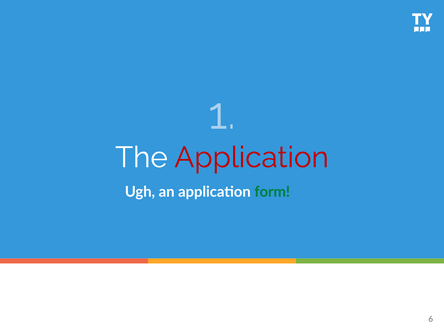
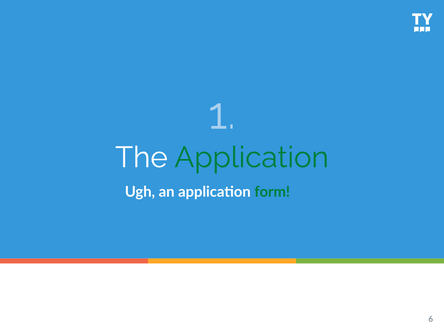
Application at (252, 157) colour: red -> green
